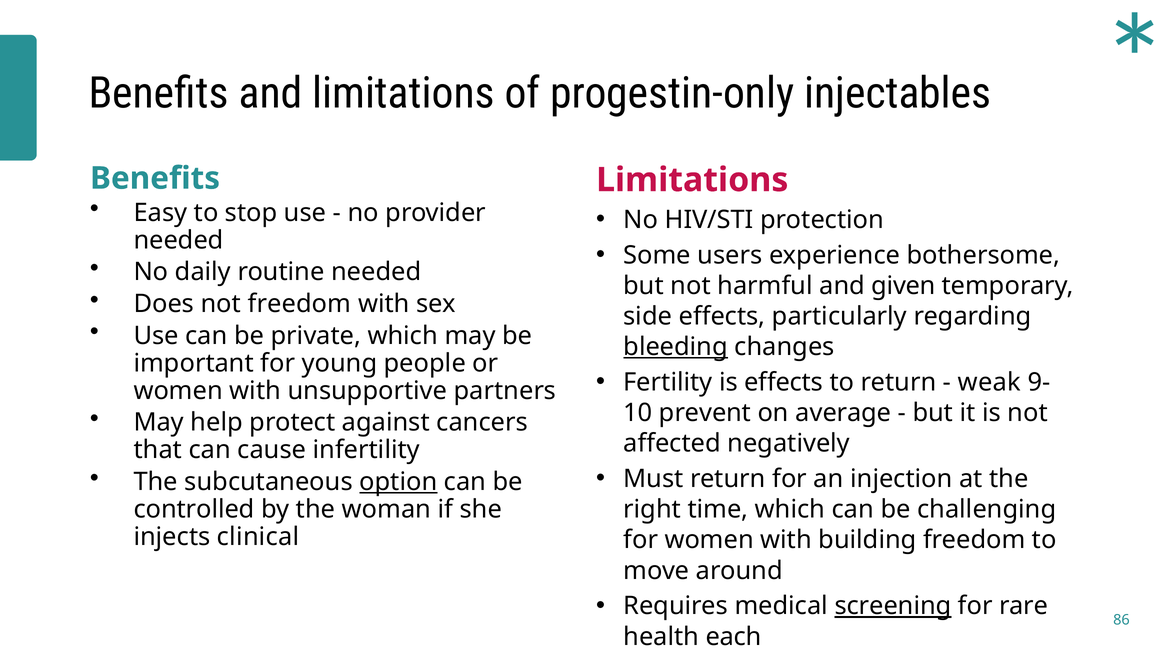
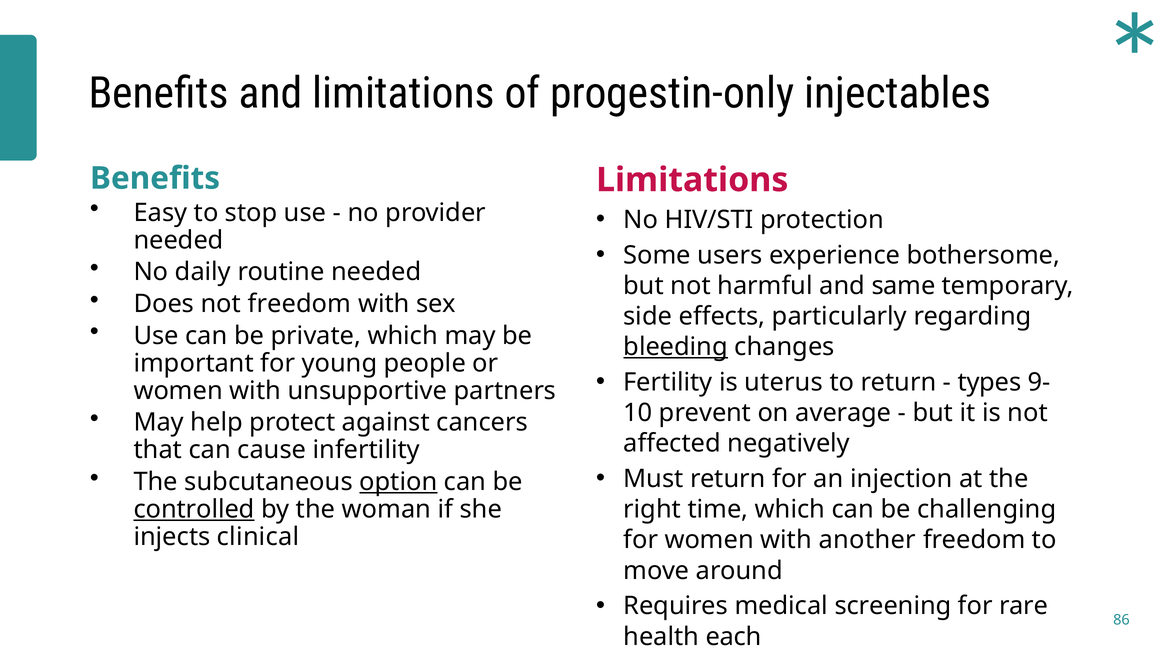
given: given -> same
is effects: effects -> uterus
weak: weak -> types
controlled underline: none -> present
building: building -> another
screening underline: present -> none
